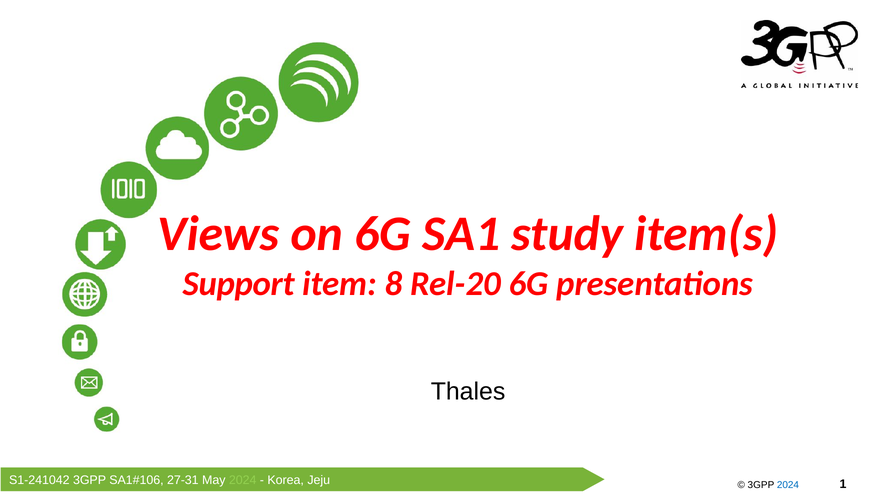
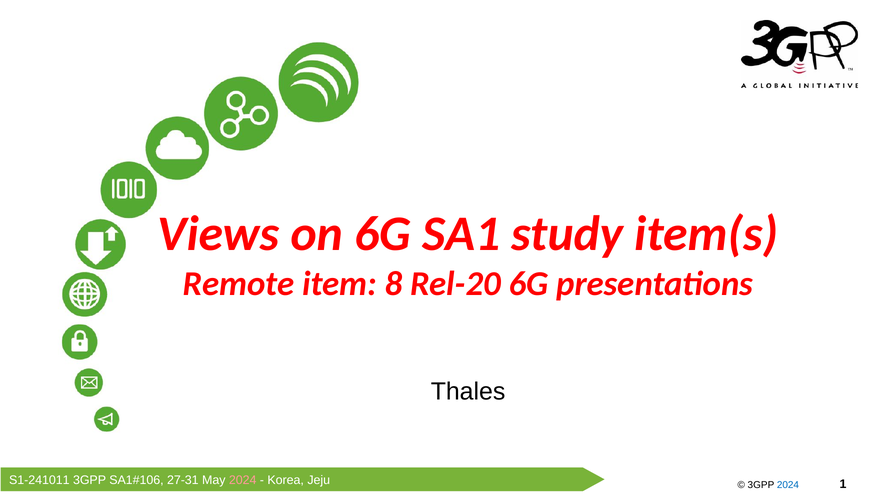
Support: Support -> Remote
S1-241042: S1-241042 -> S1-241011
2024 at (243, 481) colour: light green -> pink
